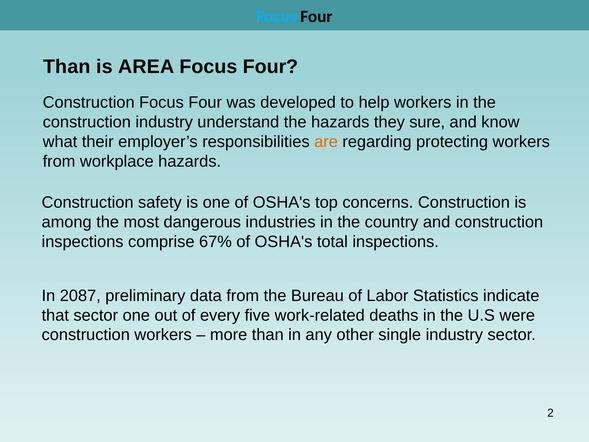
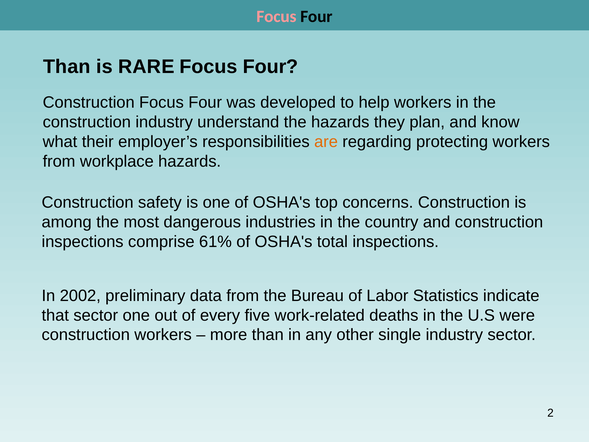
Focus at (276, 16) colour: light blue -> pink
AREA: AREA -> RARE
sure: sure -> plan
67%: 67% -> 61%
2087: 2087 -> 2002
